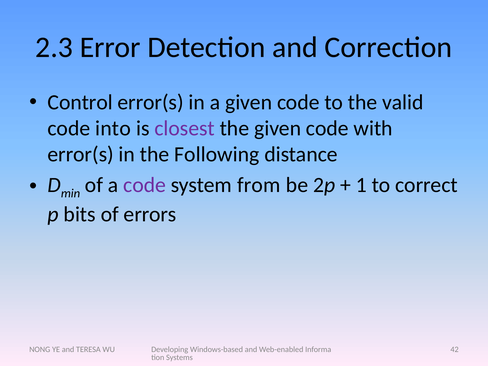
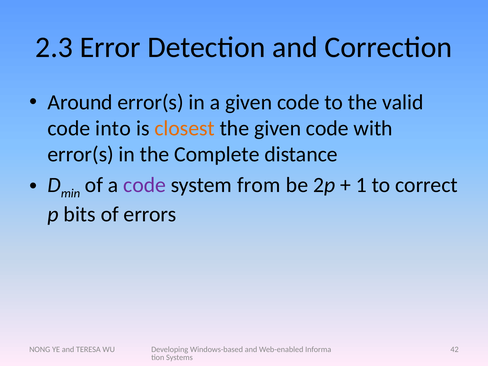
Control: Control -> Around
closest colour: purple -> orange
Following: Following -> Complete
